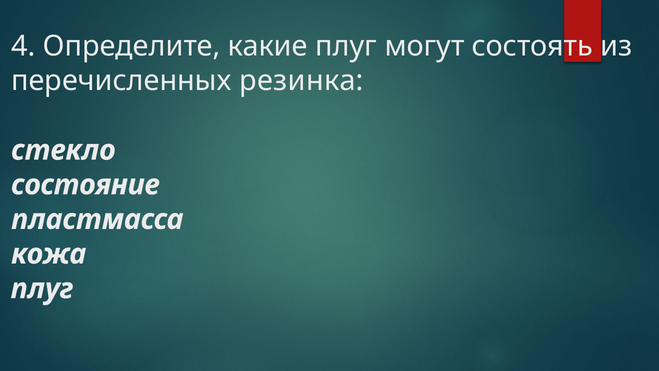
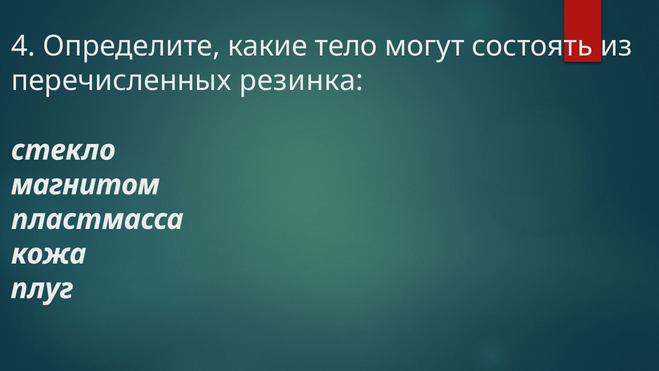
какие плуг: плуг -> тело
состояние: состояние -> магнитом
